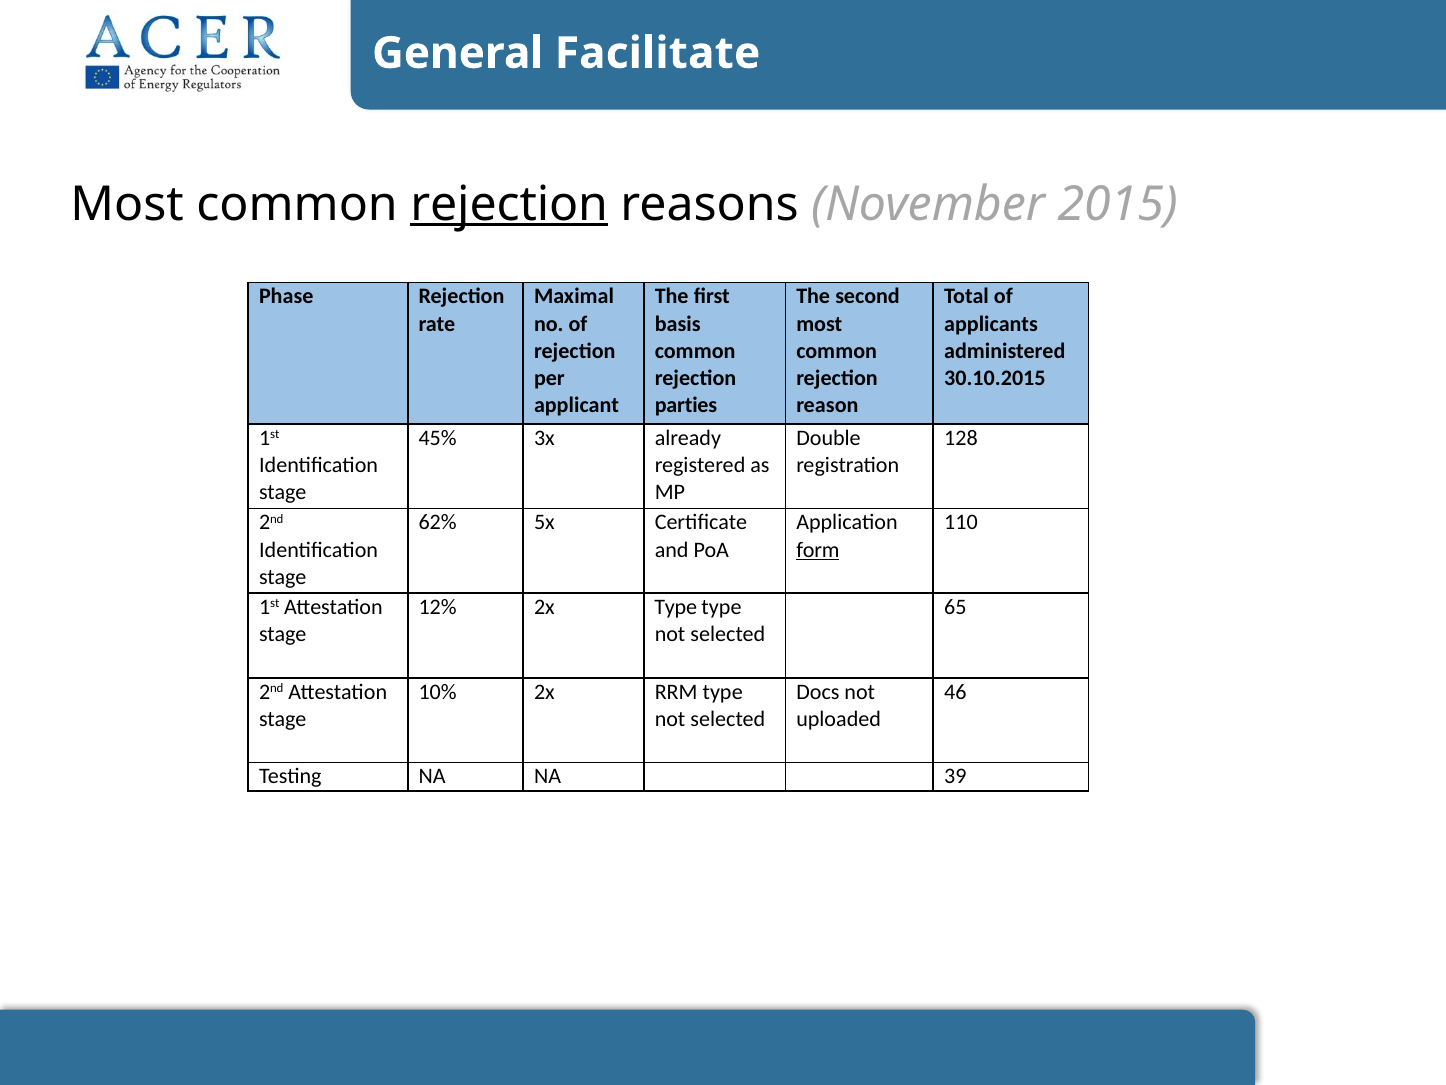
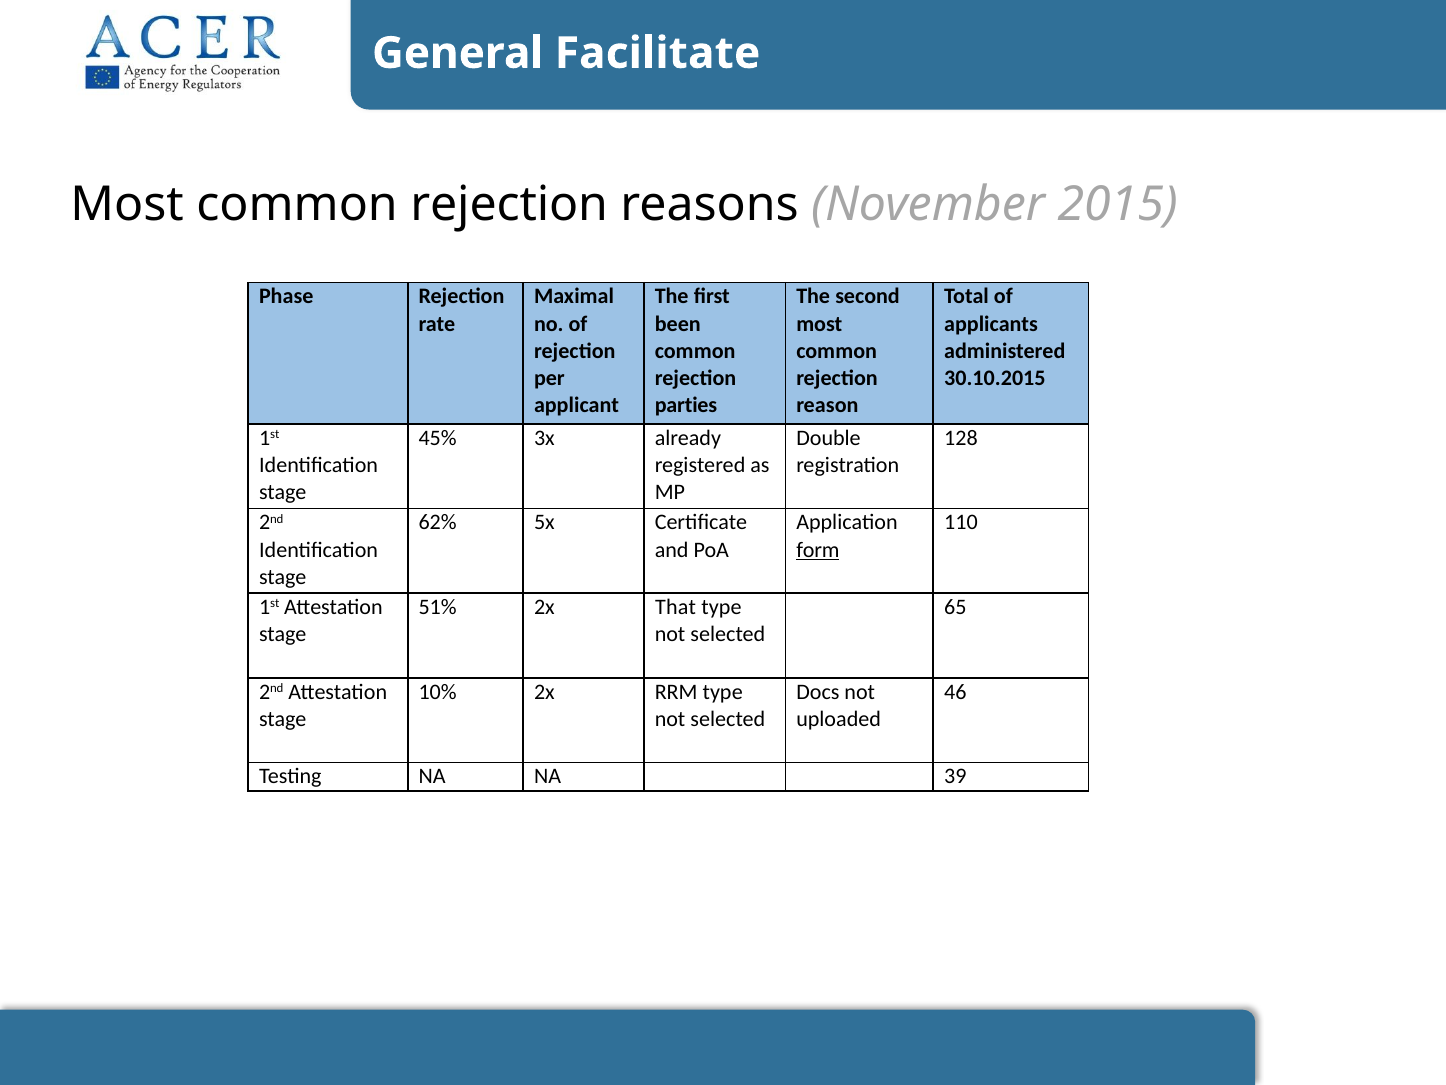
rejection at (509, 204) underline: present -> none
basis: basis -> been
12%: 12% -> 51%
2x Type: Type -> That
